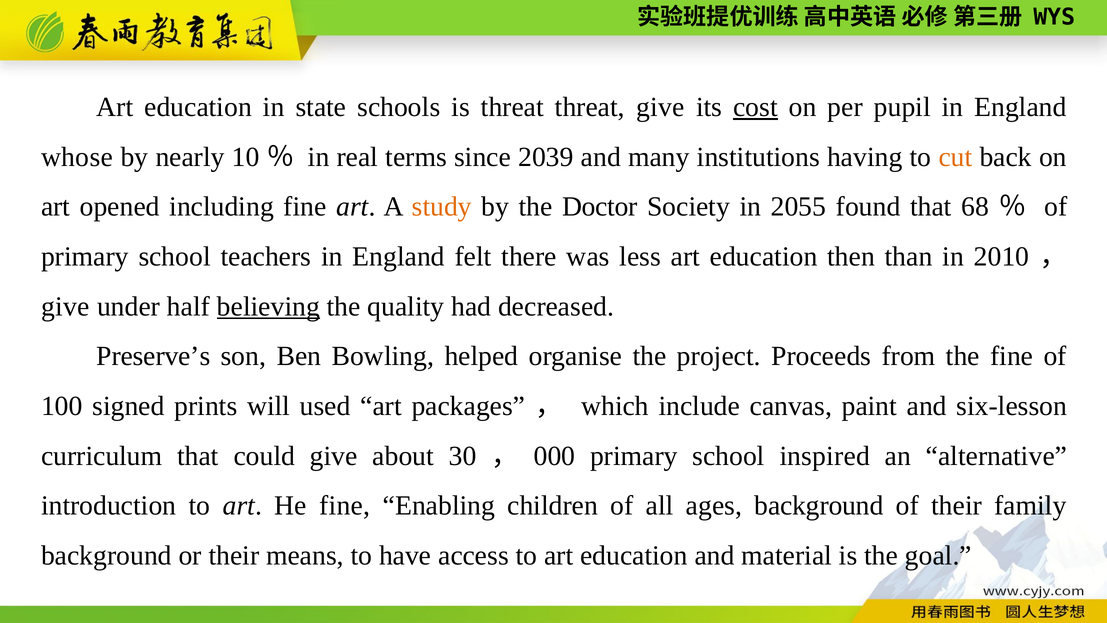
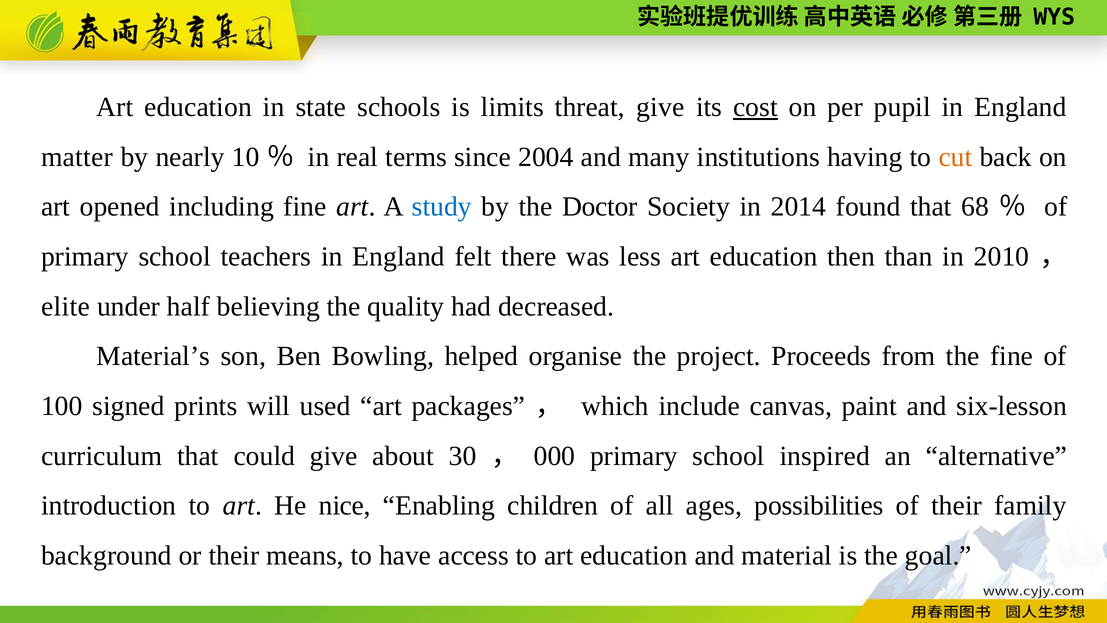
is threat: threat -> limits
whose: whose -> matter
2039: 2039 -> 2004
study colour: orange -> blue
2055: 2055 -> 2014
give at (65, 306): give -> elite
believing underline: present -> none
Preserve’s: Preserve’s -> Material’s
He fine: fine -> nice
ages background: background -> possibilities
